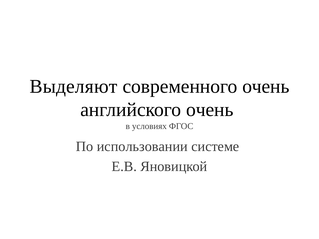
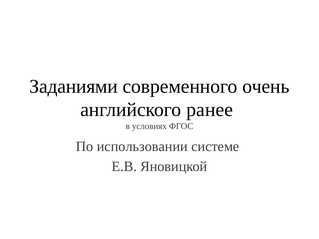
Выделяют: Выделяют -> Заданиями
английского очень: очень -> ранее
